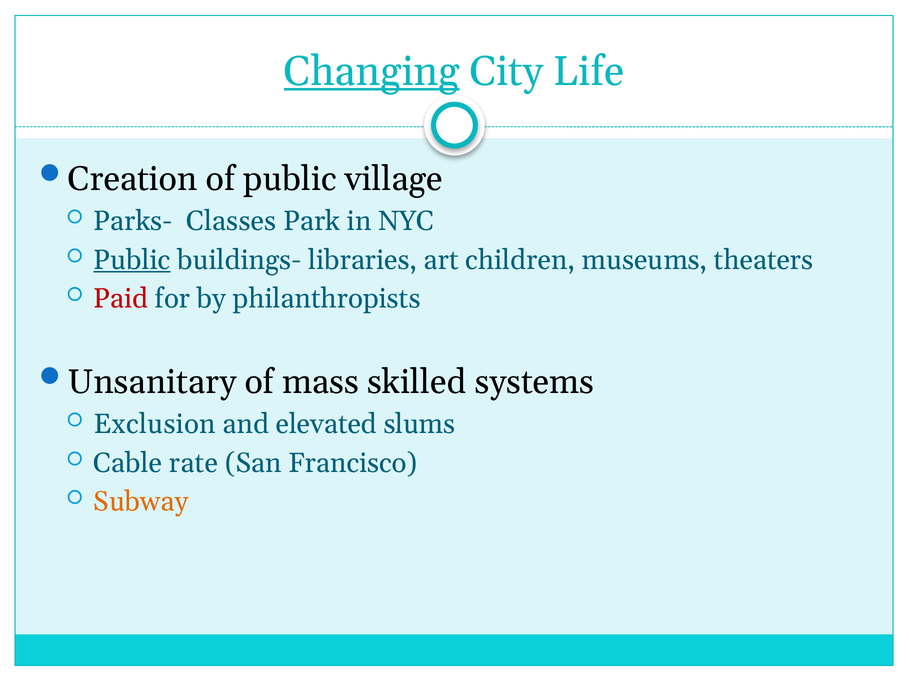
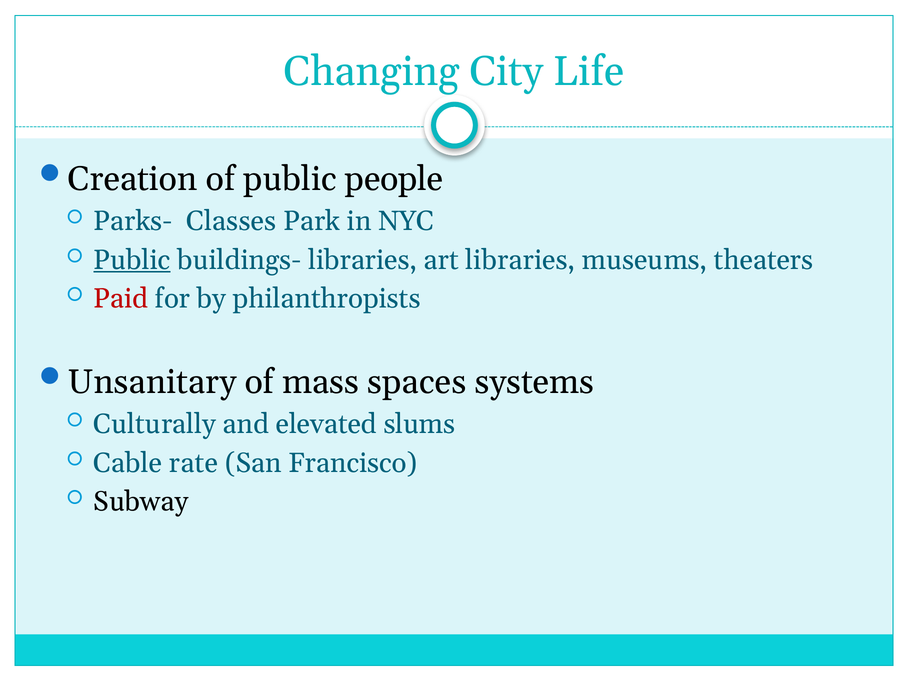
Changing underline: present -> none
village: village -> people
art children: children -> libraries
skilled: skilled -> spaces
Exclusion: Exclusion -> Culturally
Subway colour: orange -> black
